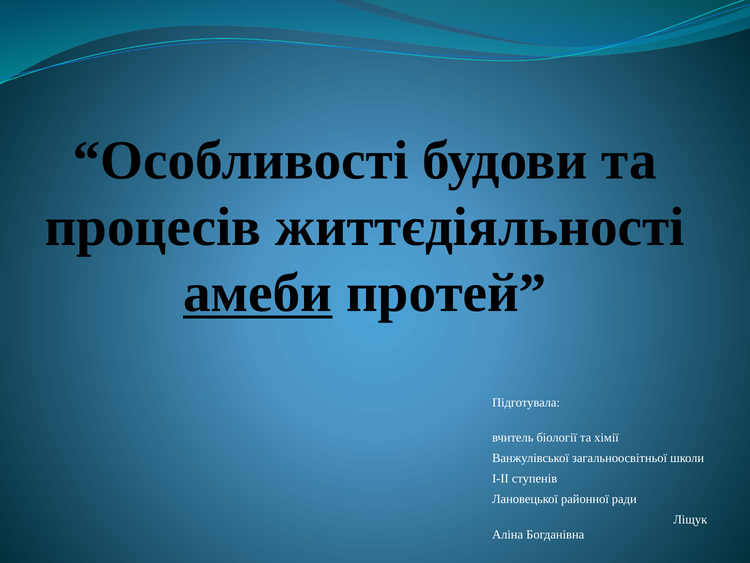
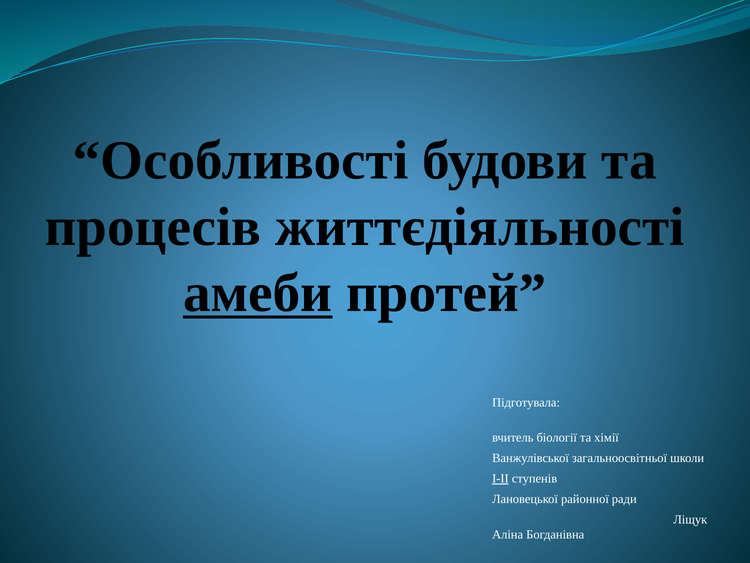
І-ІІ underline: none -> present
